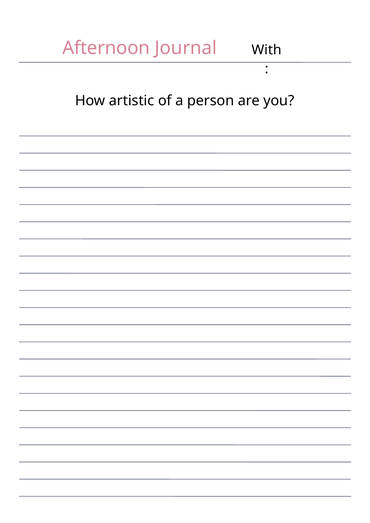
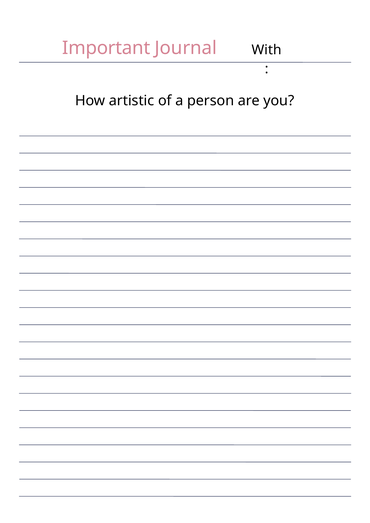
Afternoon: Afternoon -> Important
